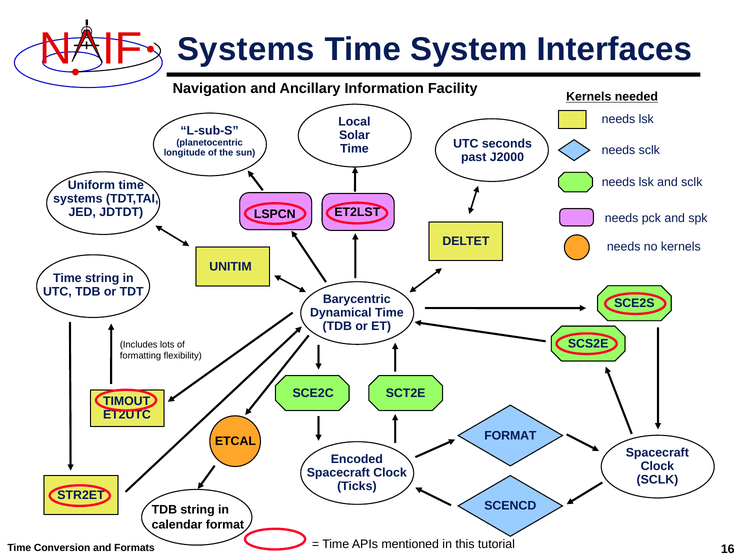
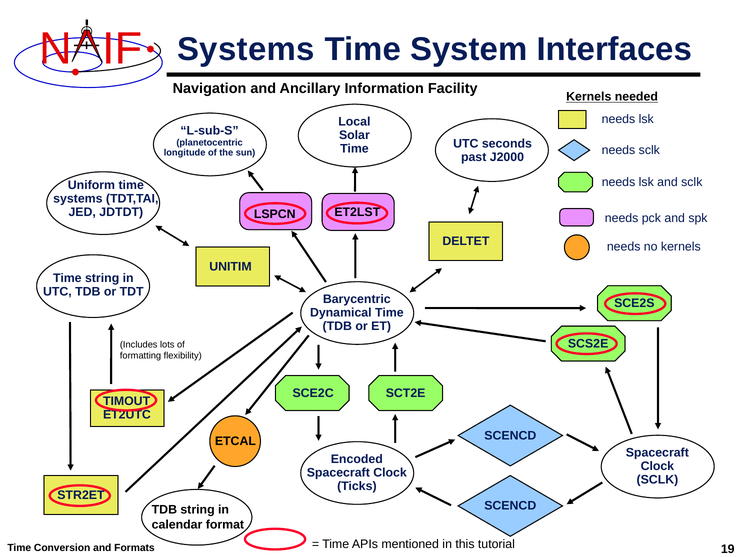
FORMAT at (510, 435): FORMAT -> SCENCD
16: 16 -> 19
